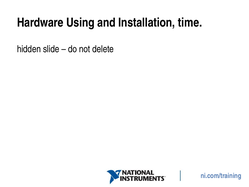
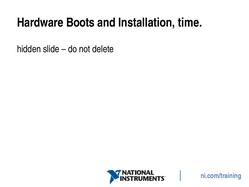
Using: Using -> Boots
